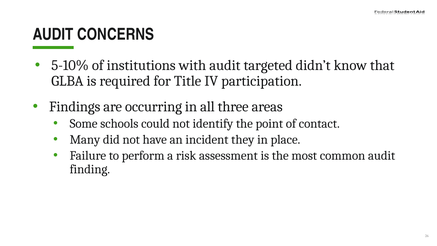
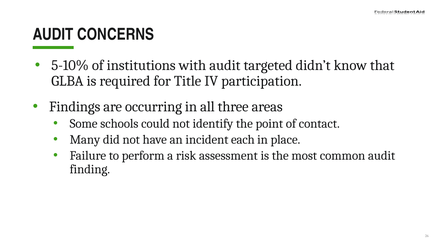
they: they -> each
